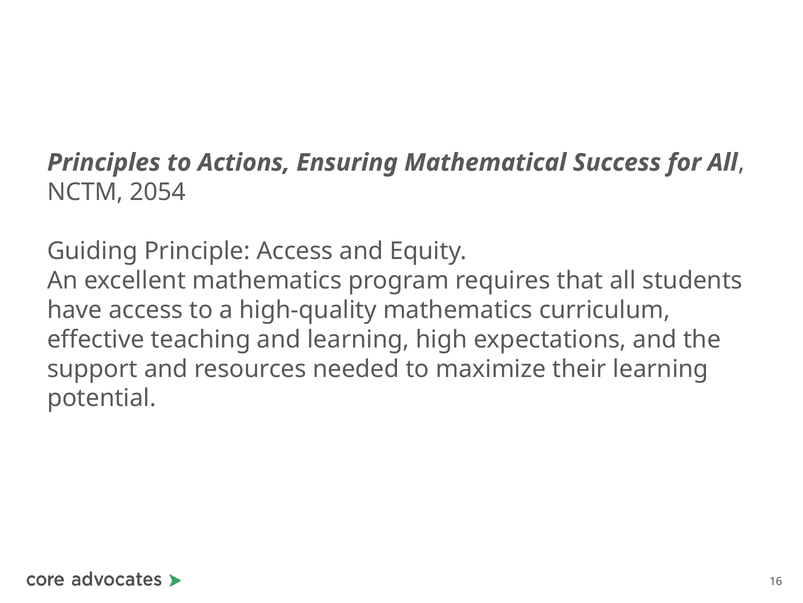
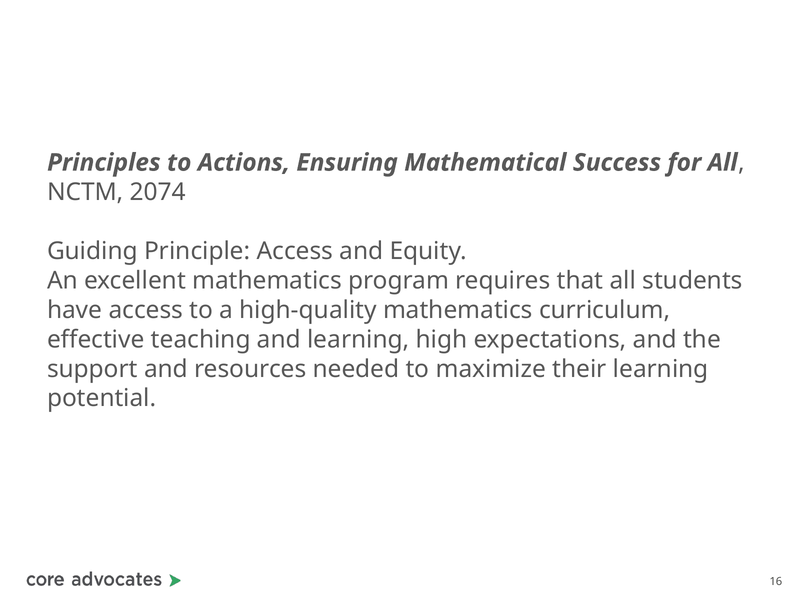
2054: 2054 -> 2074
